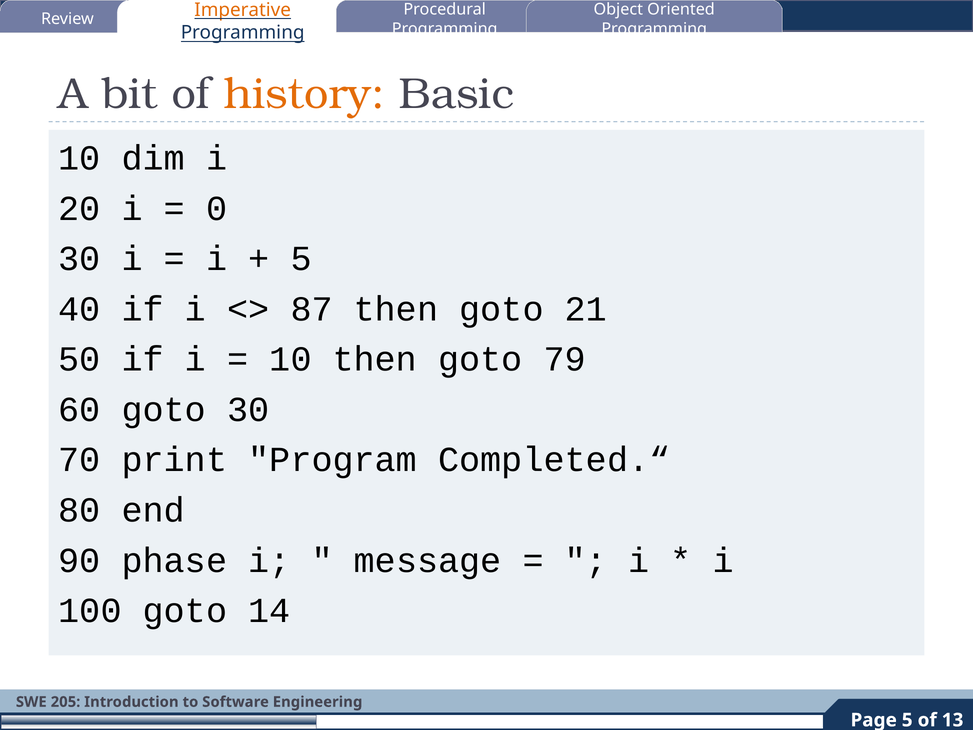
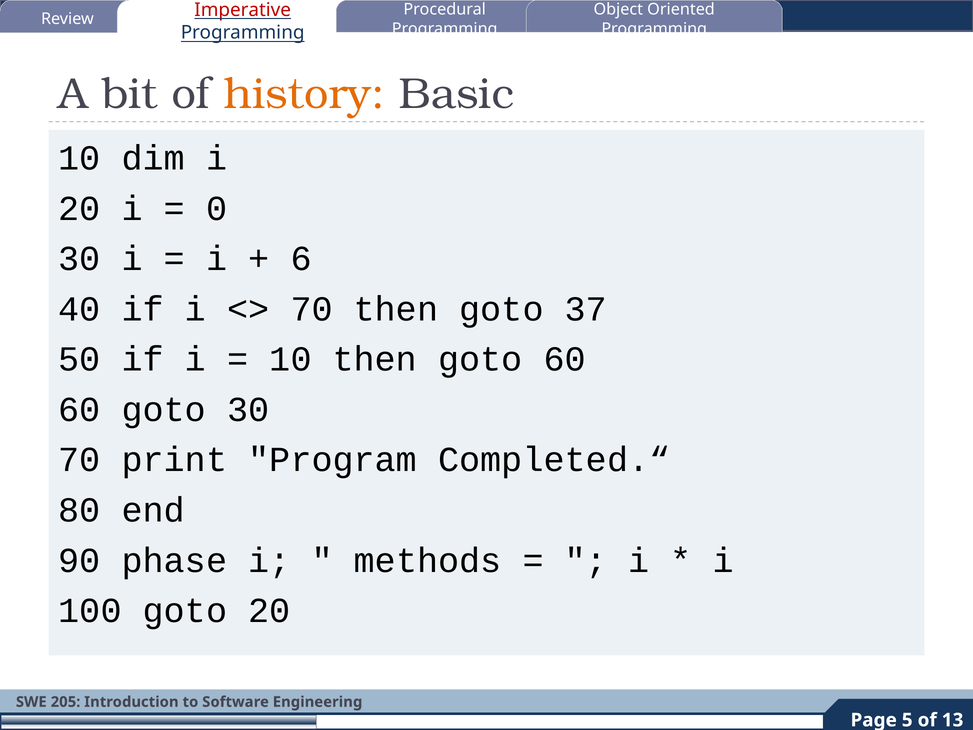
Imperative colour: orange -> red
5 at (301, 259): 5 -> 6
87 at (312, 309): 87 -> 70
21: 21 -> 37
goto 79: 79 -> 60
message: message -> methods
goto 14: 14 -> 20
